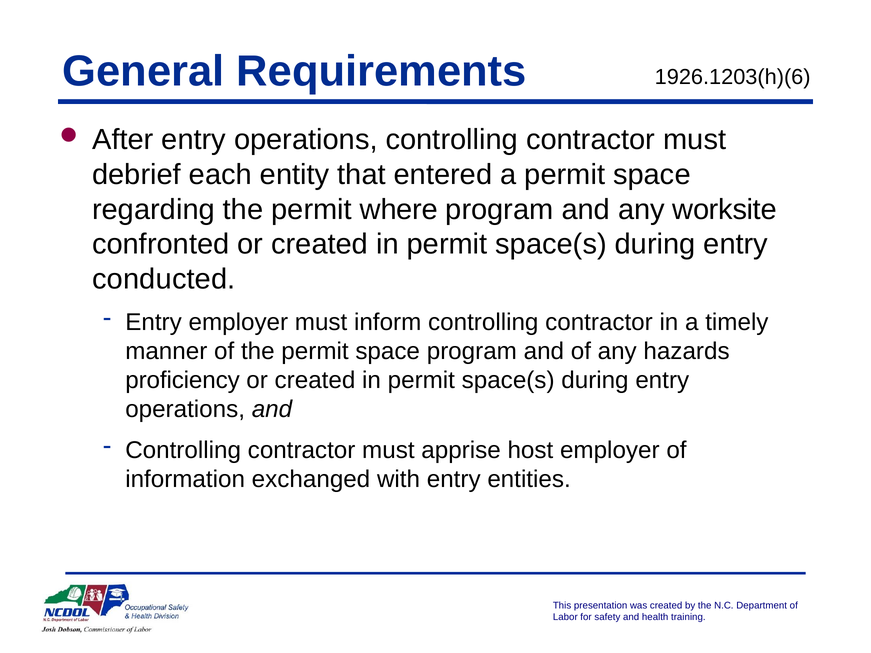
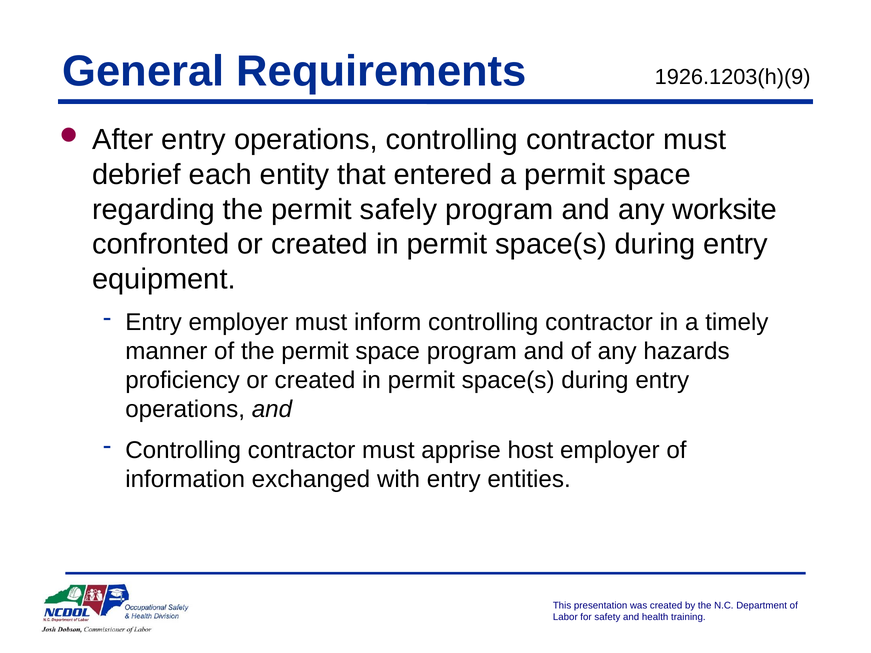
1926.1203(h)(6: 1926.1203(h)(6 -> 1926.1203(h)(9
where: where -> safely
conducted: conducted -> equipment
